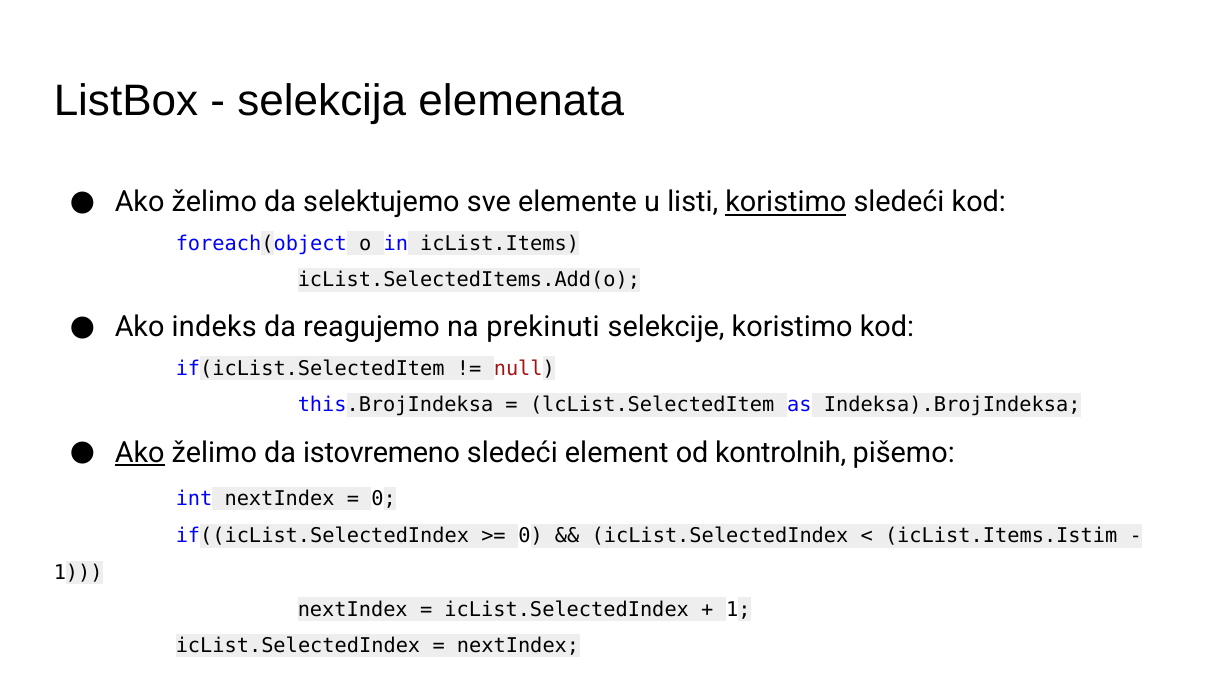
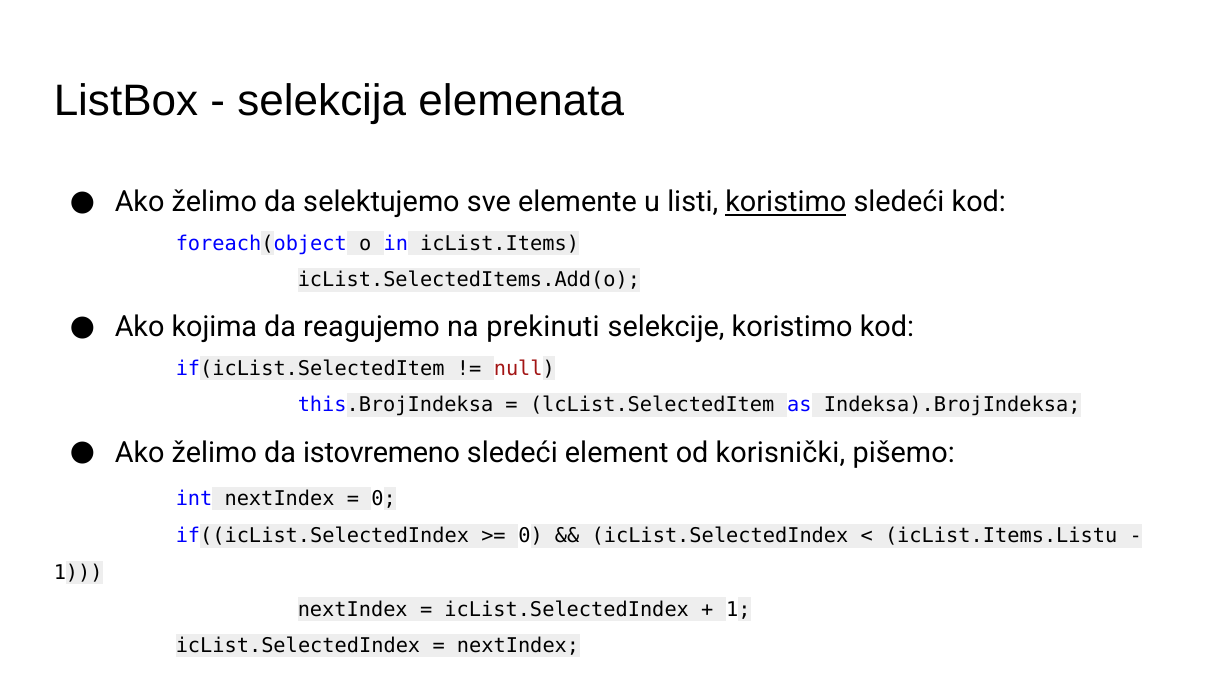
indeks: indeks -> kojima
Ako at (140, 453) underline: present -> none
kontrolnih: kontrolnih -> korisnički
icList.Items.Istim: icList.Items.Istim -> icList.Items.Listu
